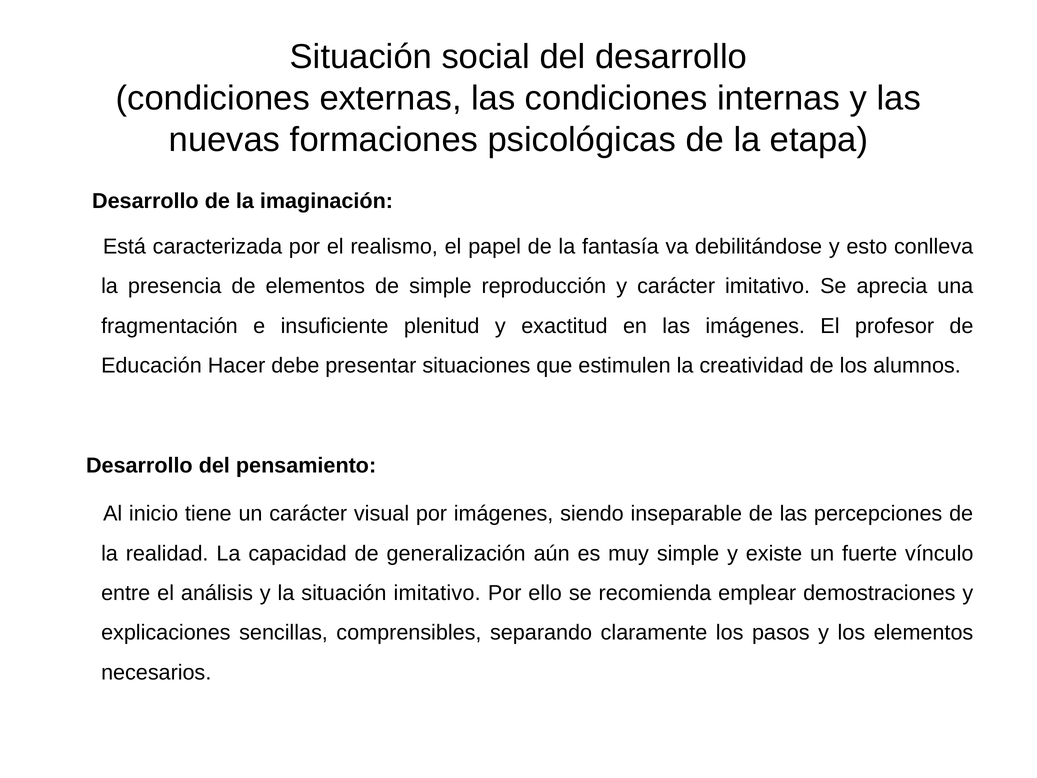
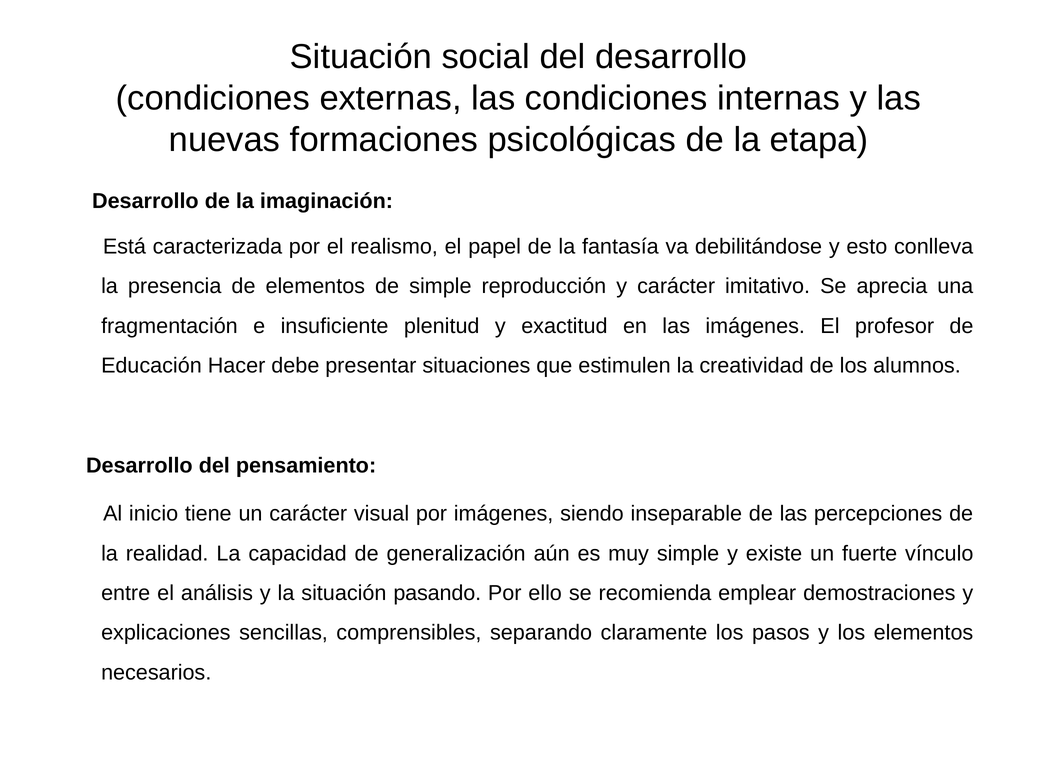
situación imitativo: imitativo -> pasando
